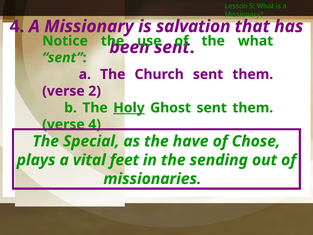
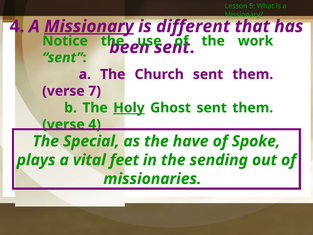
Missionary at (89, 26) underline: none -> present
salvation: salvation -> different
the what: what -> work
2: 2 -> 7
Chose: Chose -> Spoke
